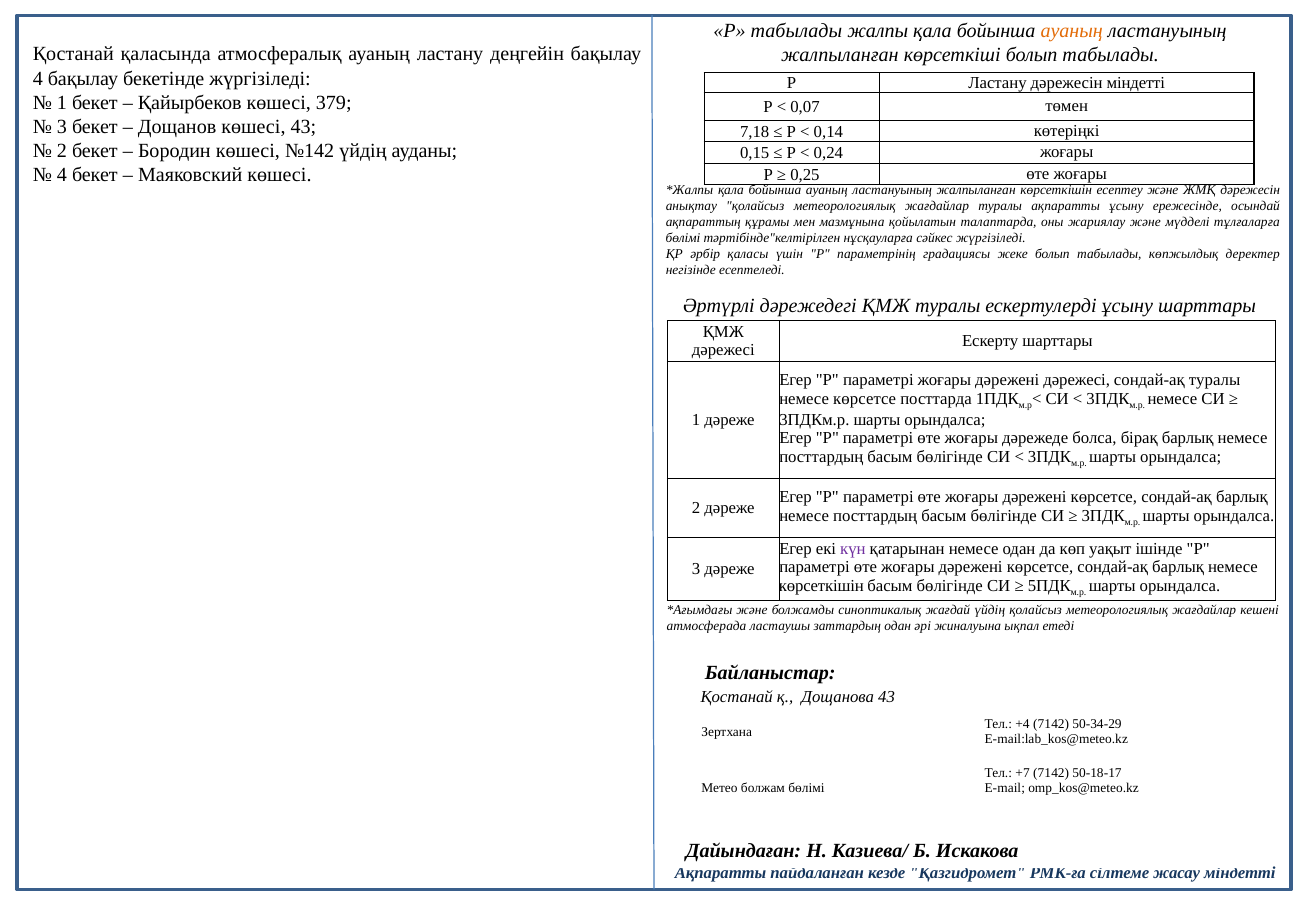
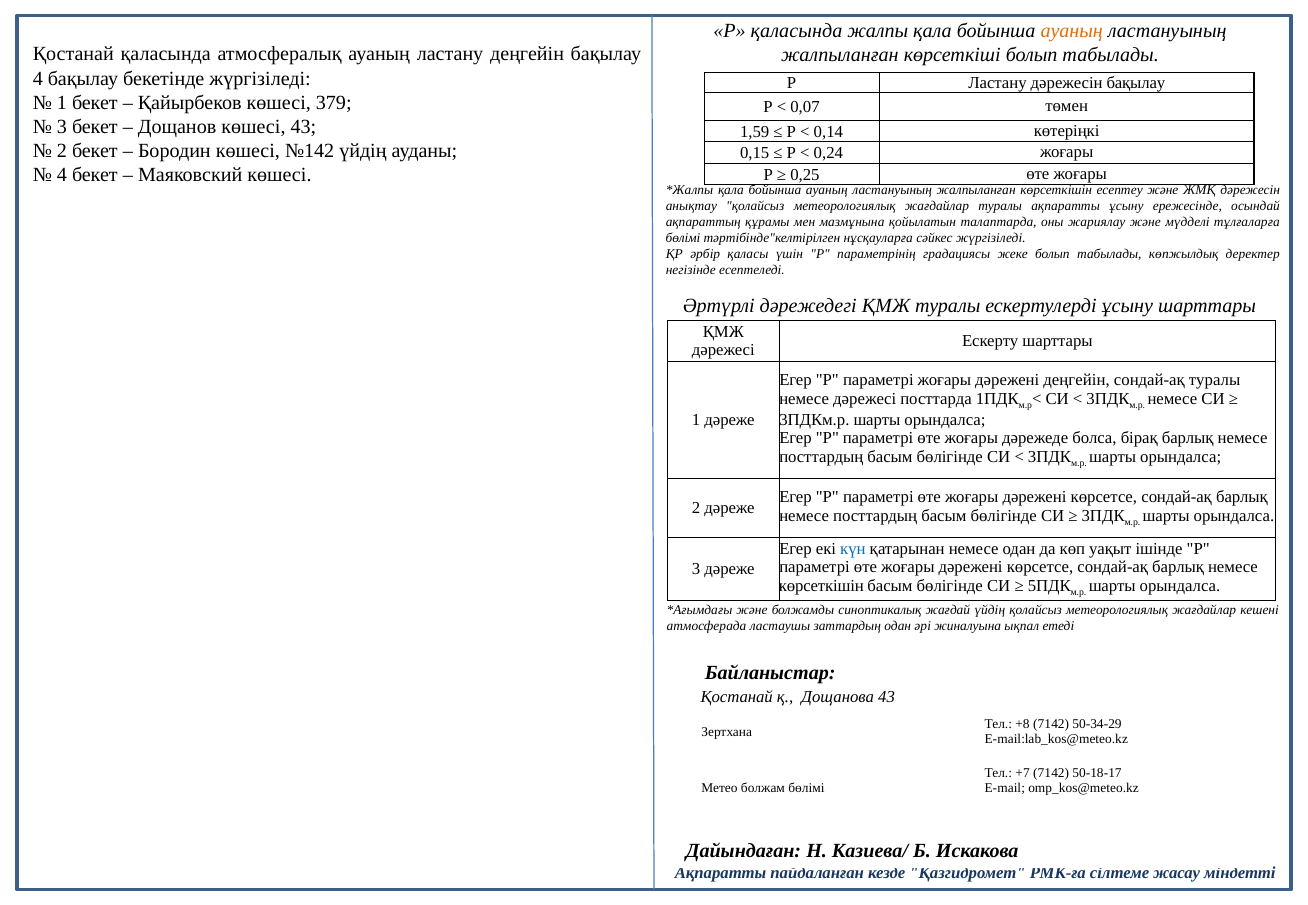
Р табылады: табылады -> қаласында
дәрежесін міндетті: міндетті -> бақылау
7,18: 7,18 -> 1,59
дәрежені дәрежесі: дәрежесі -> деңгейін
немесе көрсетсе: көрсетсе -> дәрежесі
күн colour: purple -> blue
+4: +4 -> +8
